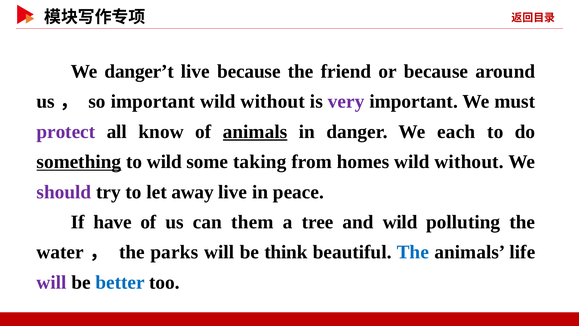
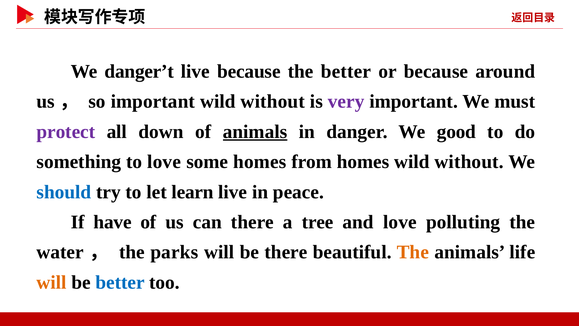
the friend: friend -> better
know: know -> down
each: each -> good
something underline: present -> none
to wild: wild -> love
some taking: taking -> homes
should colour: purple -> blue
away: away -> learn
can them: them -> there
and wild: wild -> love
be think: think -> there
The at (413, 252) colour: blue -> orange
will at (52, 282) colour: purple -> orange
